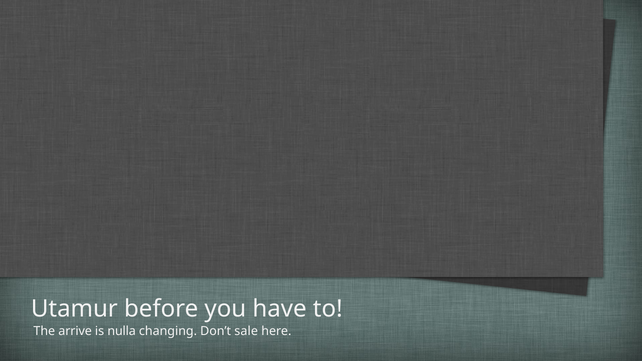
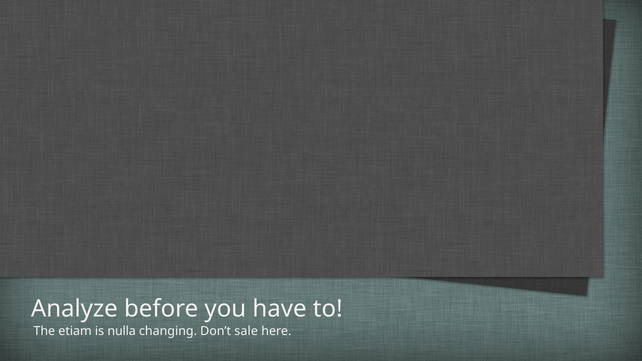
Utamur: Utamur -> Analyze
arrive: arrive -> etiam
